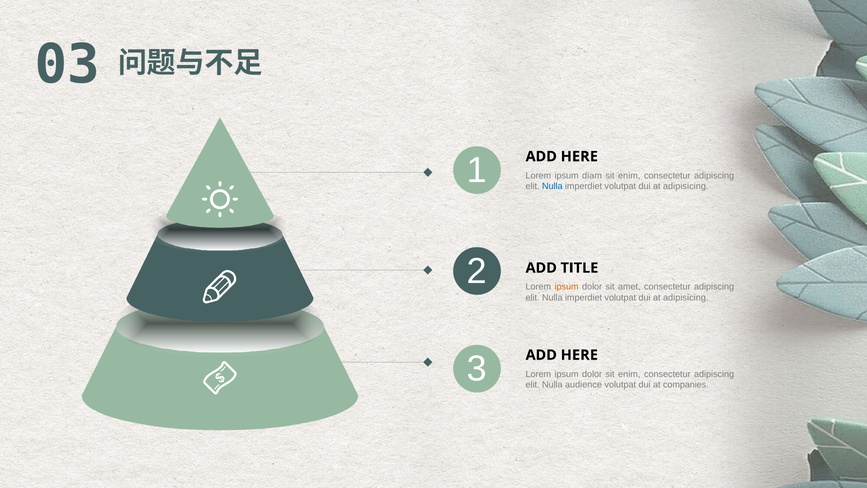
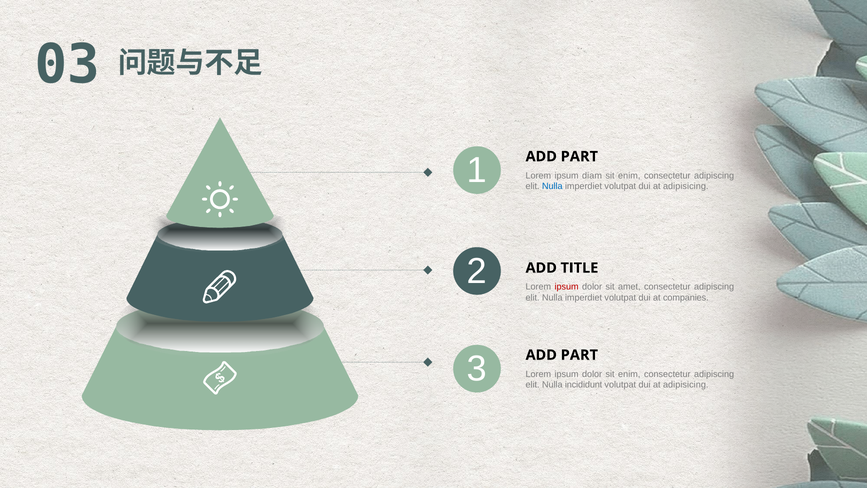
HERE at (579, 156): HERE -> PART
ipsum at (567, 287) colour: orange -> red
adipisicing at (686, 298): adipisicing -> companies
HERE at (579, 355): HERE -> PART
audience: audience -> incididunt
companies at (686, 385): companies -> adipisicing
